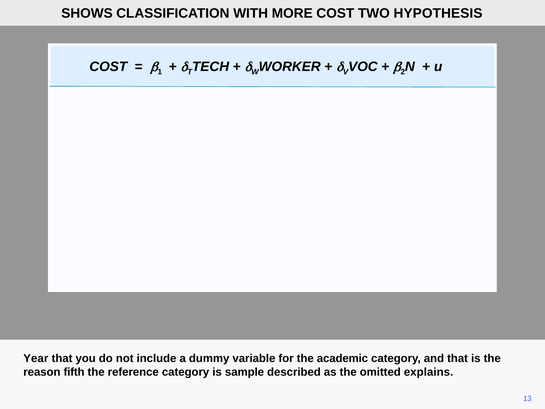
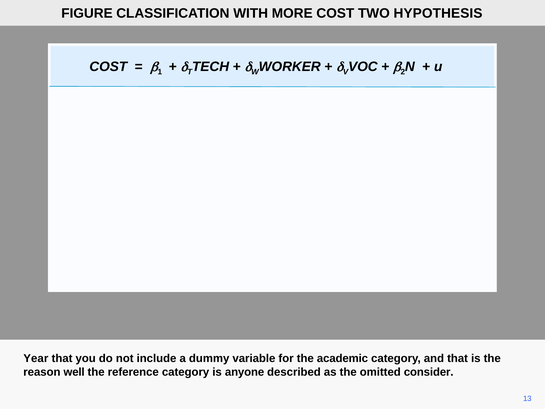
SHOWS: SHOWS -> FIGURE
fifth: fifth -> well
sample: sample -> anyone
explains: explains -> consider
